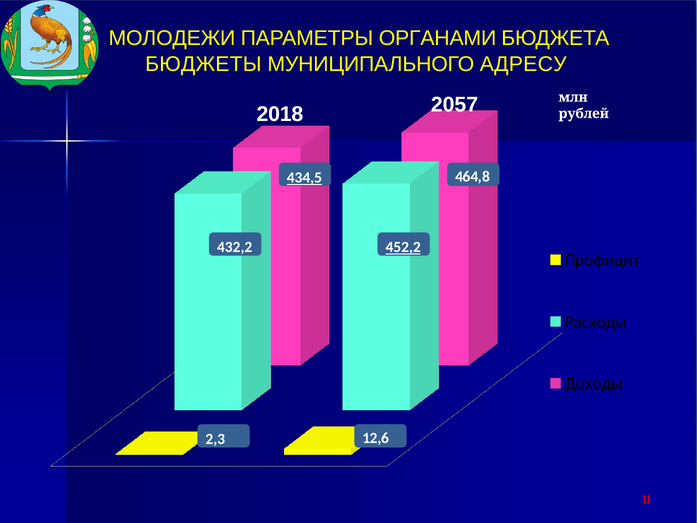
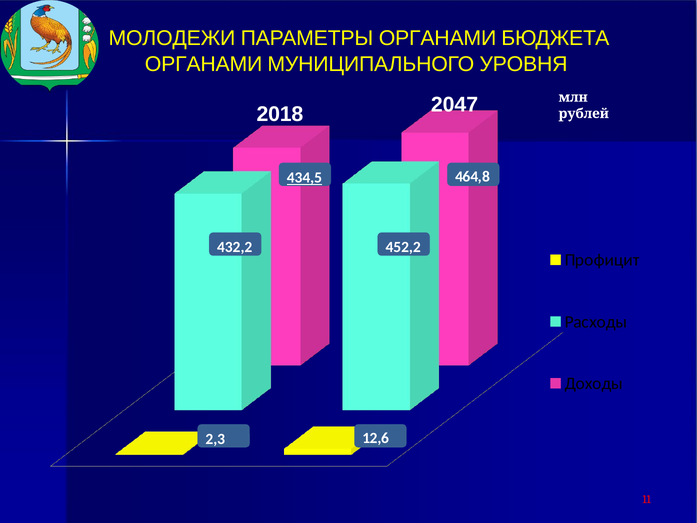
БЮДЖЕТЫ at (203, 64): БЮДЖЕТЫ -> ОРГАНАМИ
АДРЕСУ: АДРЕСУ -> УРОВНЯ
2057: 2057 -> 2047
452,2 underline: present -> none
